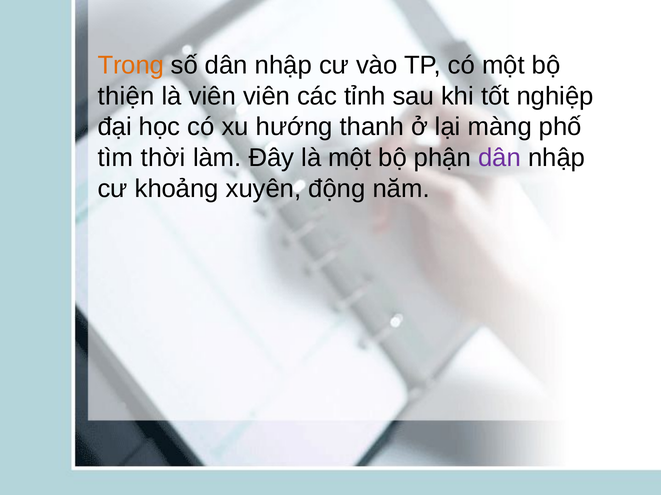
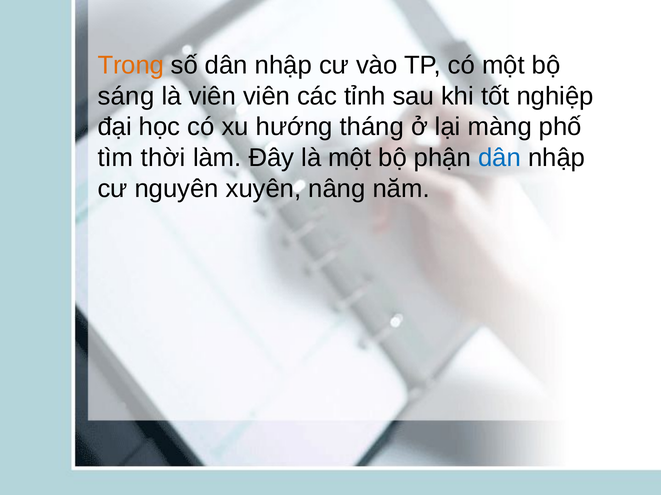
thiện: thiện -> sáng
thanh: thanh -> tháng
dân at (499, 158) colour: purple -> blue
khoảng: khoảng -> nguyên
động: động -> nâng
